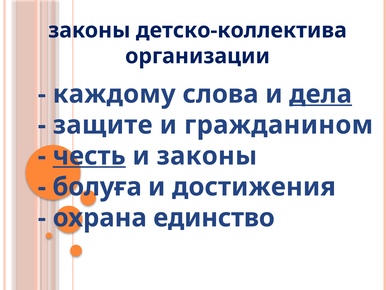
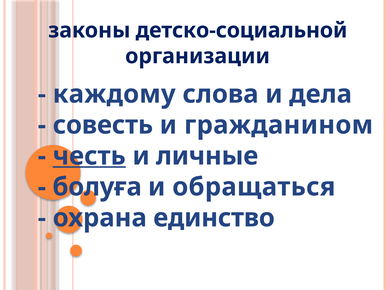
детско-коллектива: детско-коллектива -> детско-социальной
дела underline: present -> none
защите: защите -> совесть
и законы: законы -> личные
достижения: достижения -> обращаться
